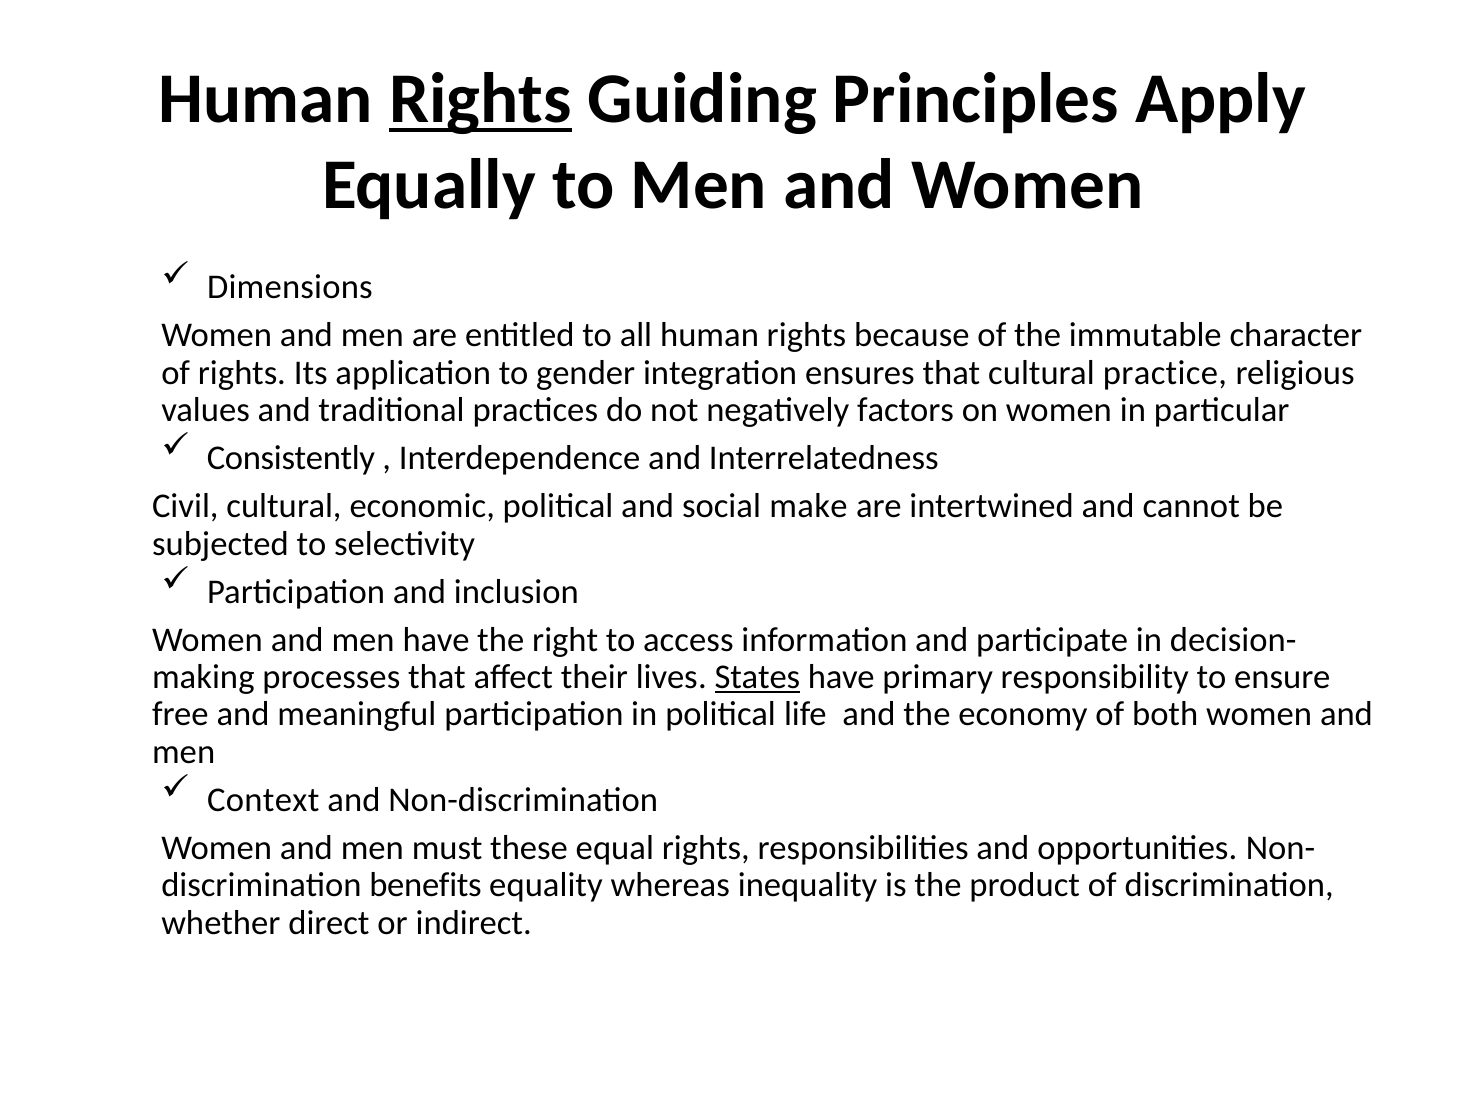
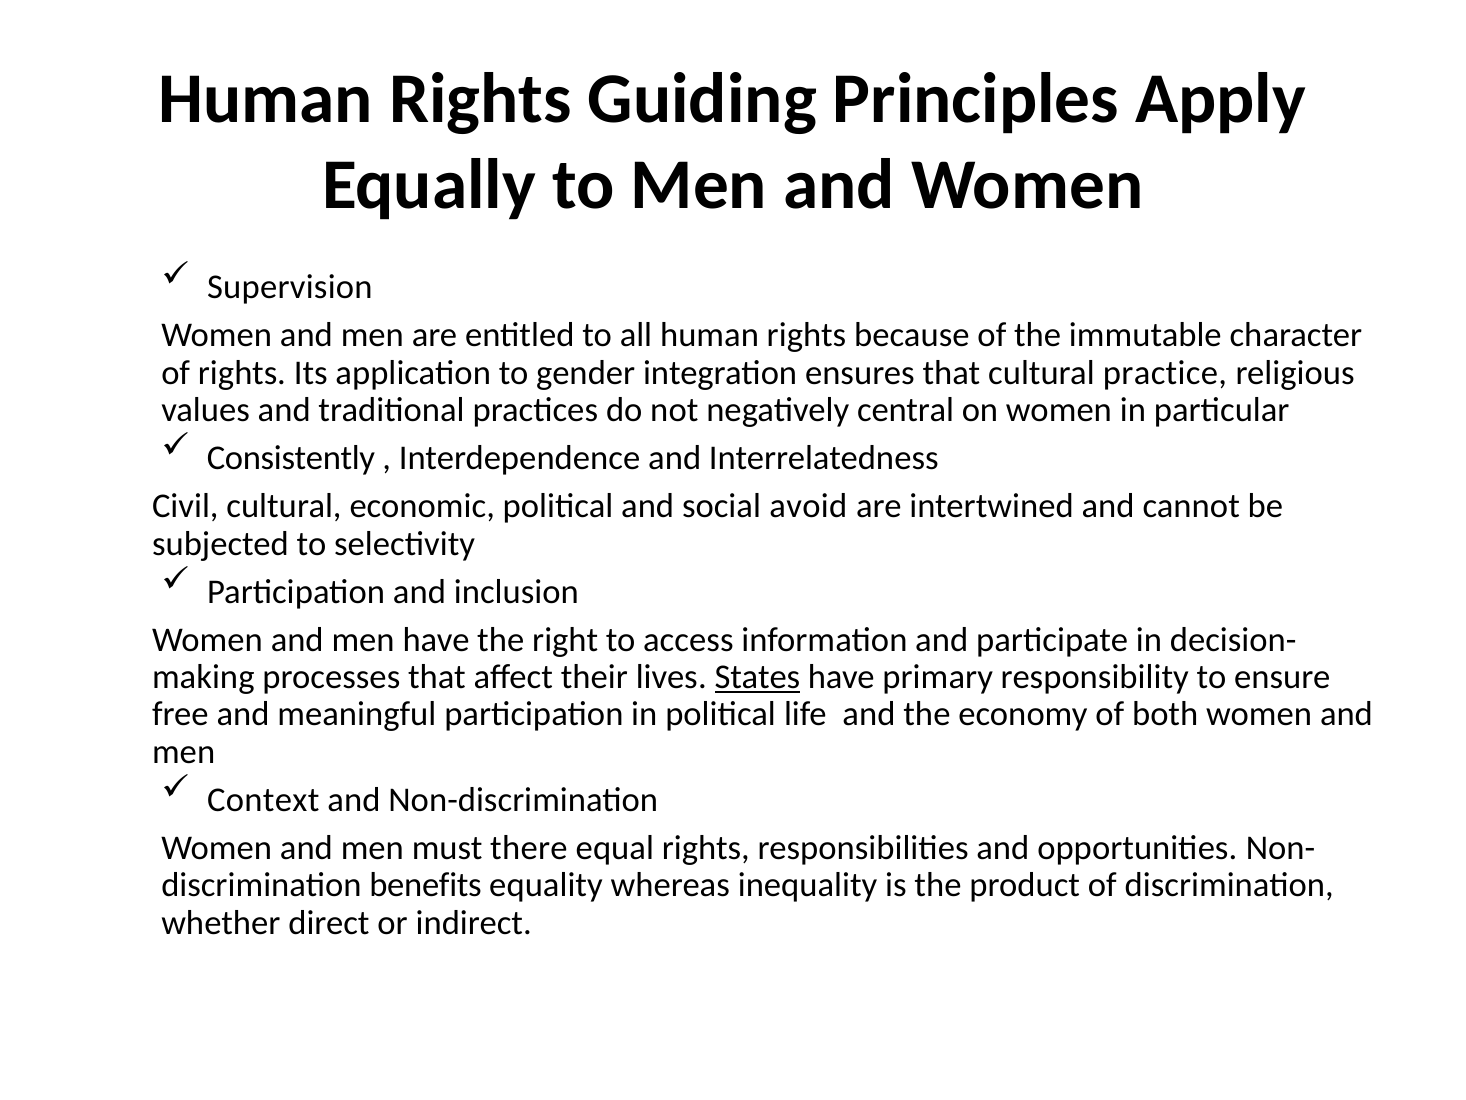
Rights at (481, 99) underline: present -> none
Dimensions: Dimensions -> Supervision
factors: factors -> central
make: make -> avoid
these: these -> there
